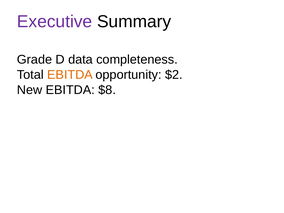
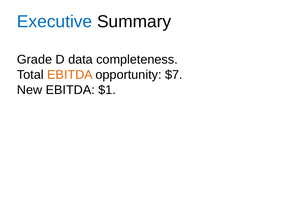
Executive colour: purple -> blue
$2: $2 -> $7
$8: $8 -> $1
